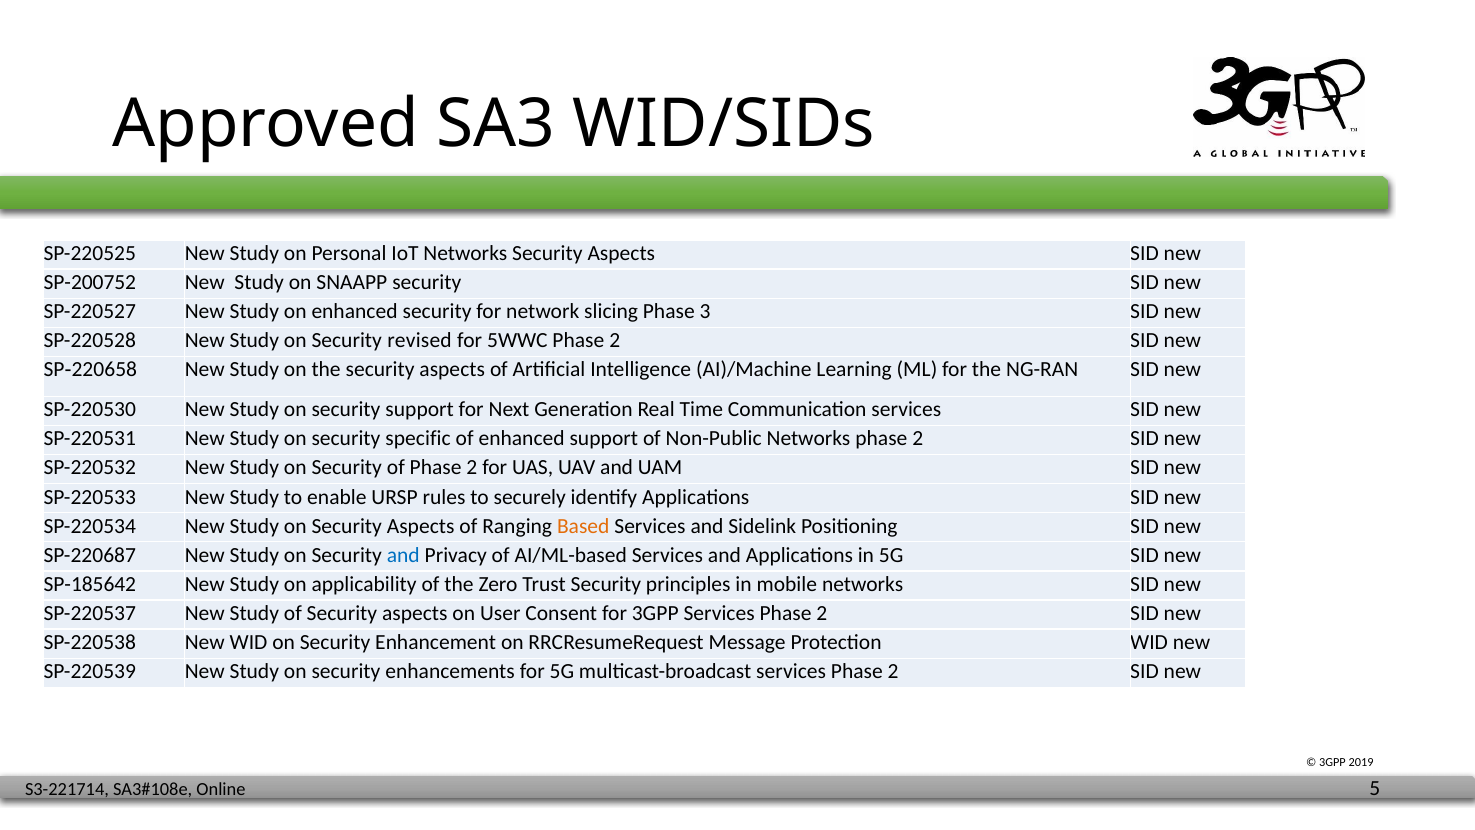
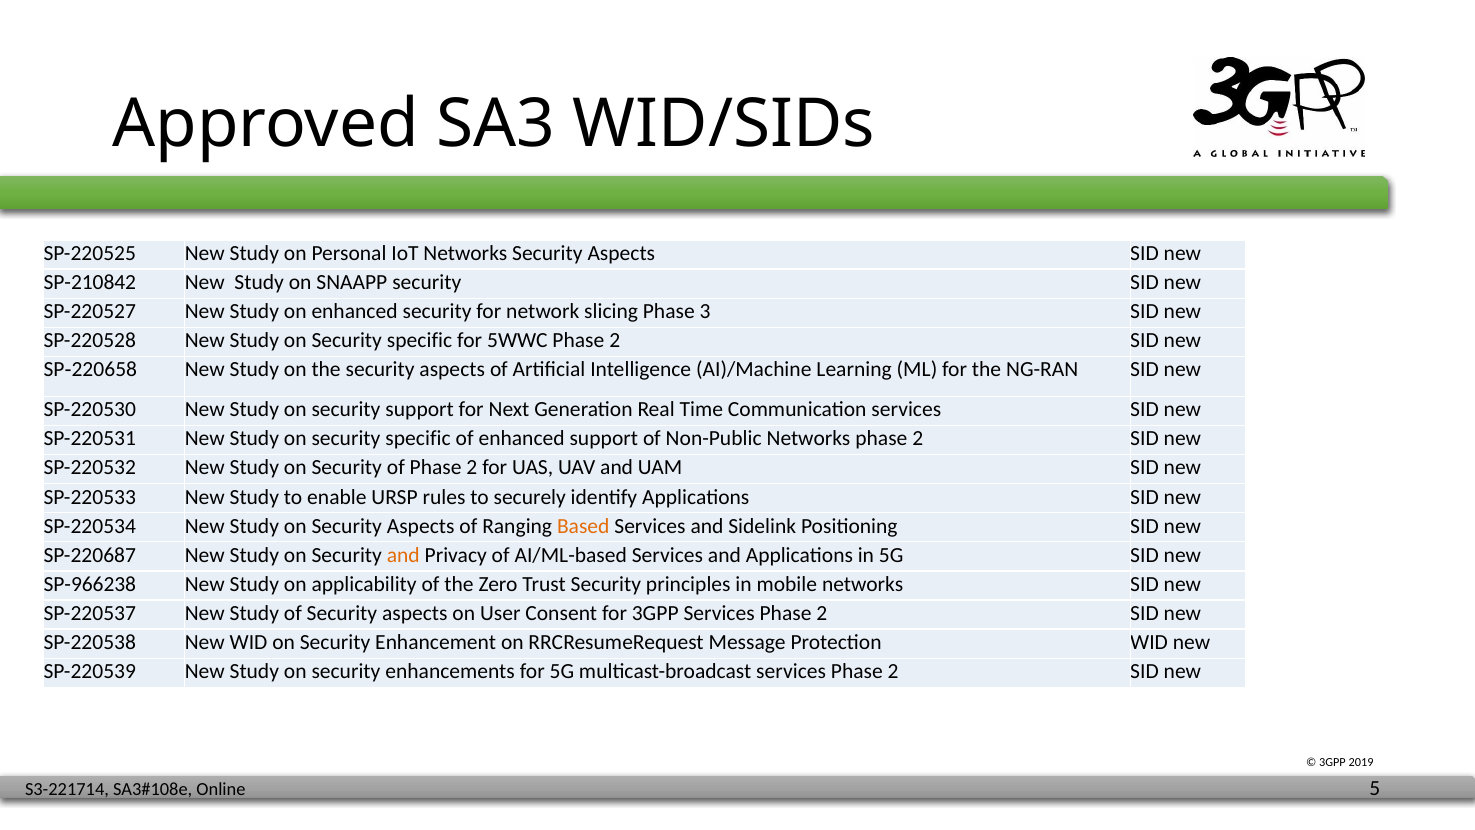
SP-200752: SP-200752 -> SP-210842
revised at (420, 341): revised -> specific
and at (403, 555) colour: blue -> orange
SP-185642: SP-185642 -> SP-966238
